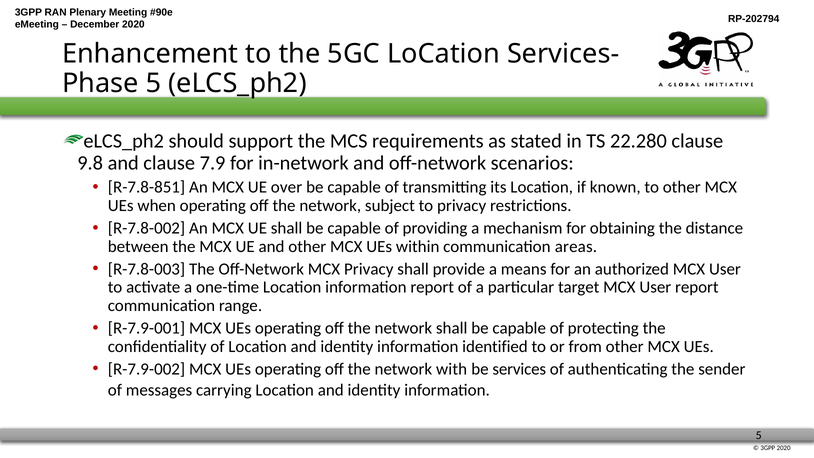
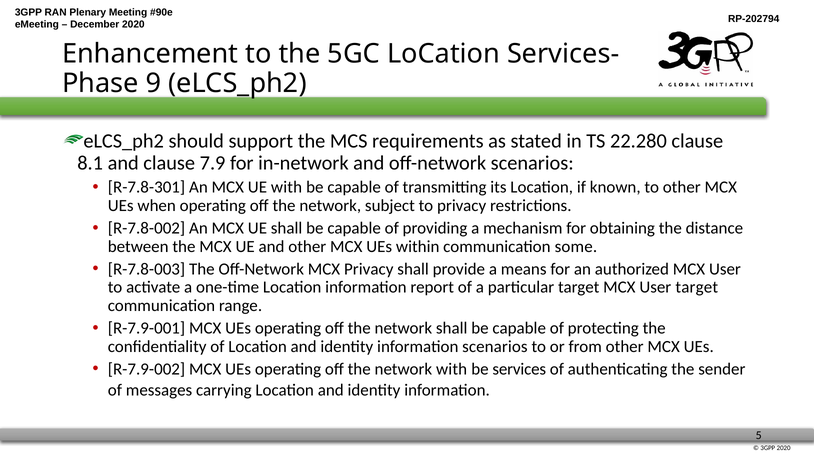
5 at (154, 83): 5 -> 9
9.8: 9.8 -> 8.1
R-7.8-851: R-7.8-851 -> R-7.8-301
UE over: over -> with
areas: areas -> some
User report: report -> target
information identified: identified -> scenarios
